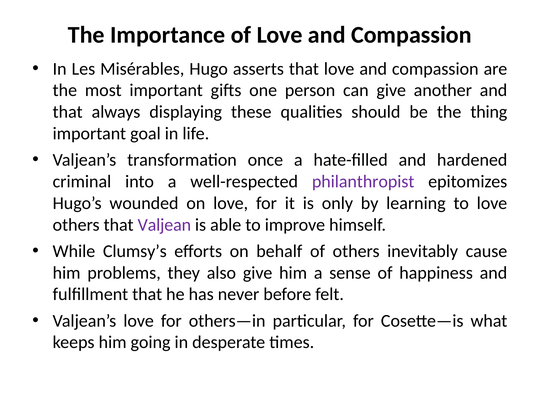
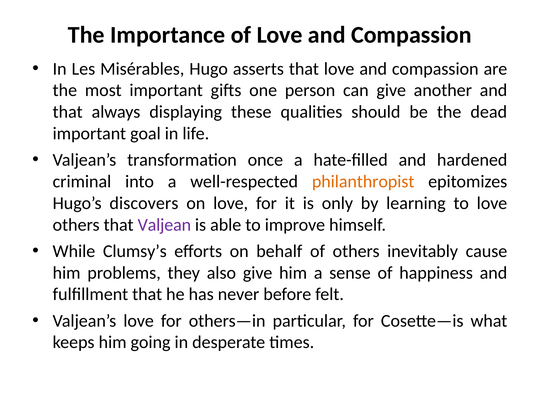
thing: thing -> dead
philanthropist colour: purple -> orange
wounded: wounded -> discovers
